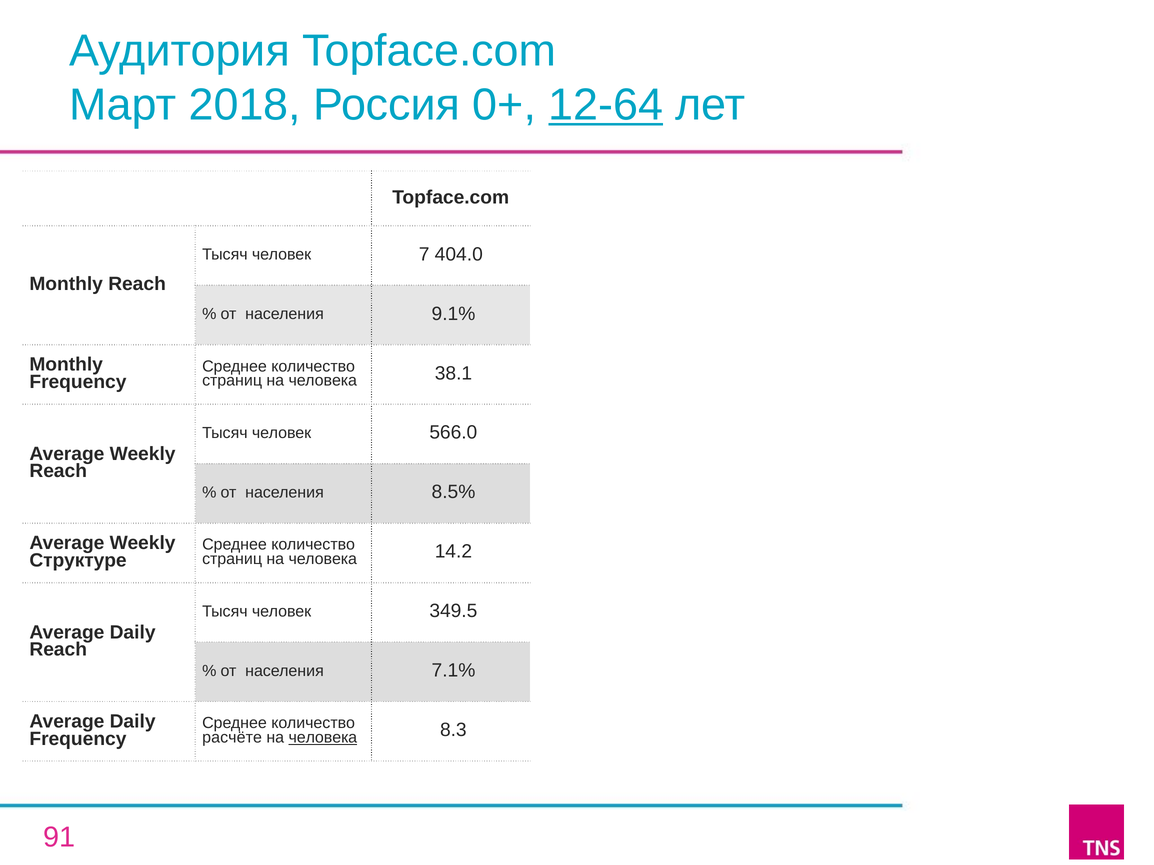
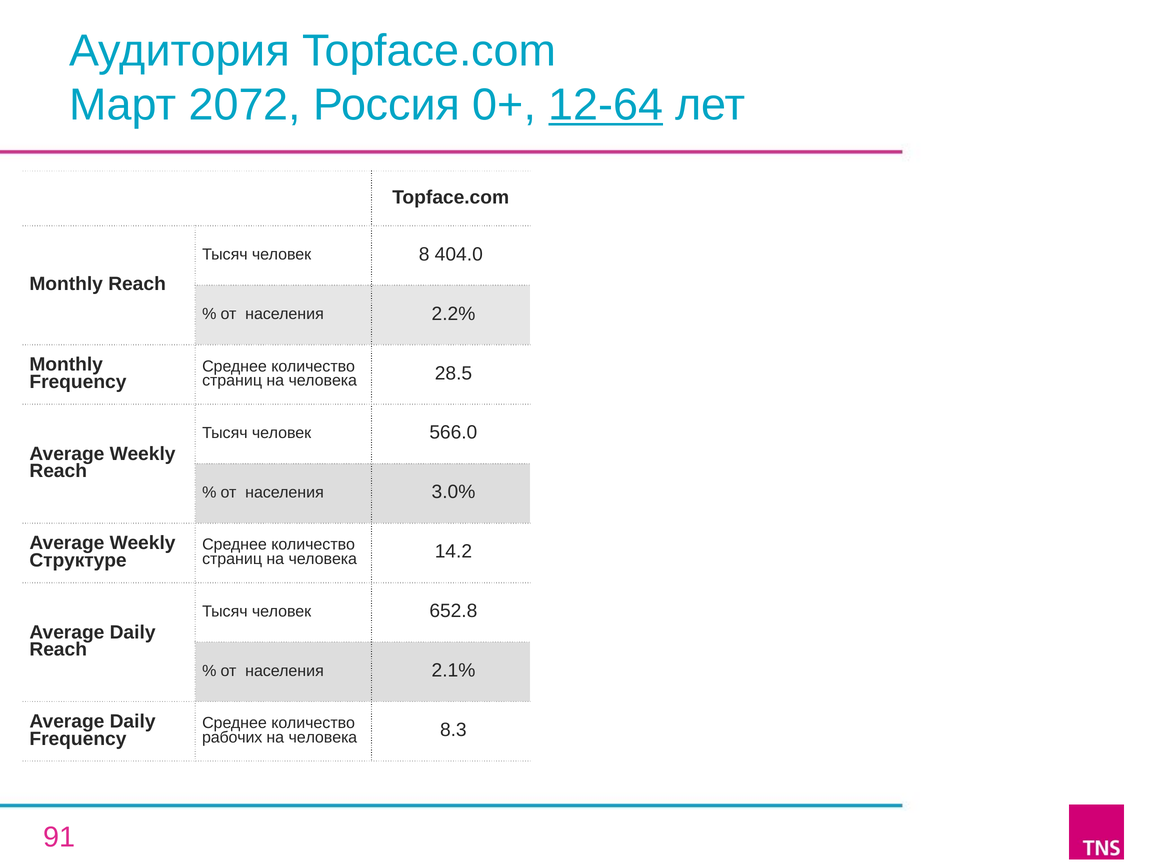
2018: 2018 -> 2072
7: 7 -> 8
9.1%: 9.1% -> 2.2%
38.1: 38.1 -> 28.5
8.5%: 8.5% -> 3.0%
349.5: 349.5 -> 652.8
7.1%: 7.1% -> 2.1%
расчёте: расчёте -> рабочих
человека at (323, 738) underline: present -> none
